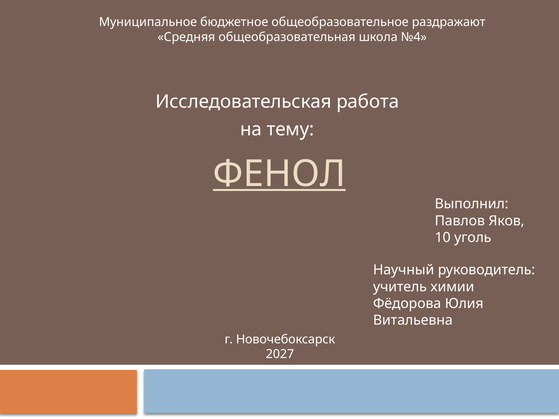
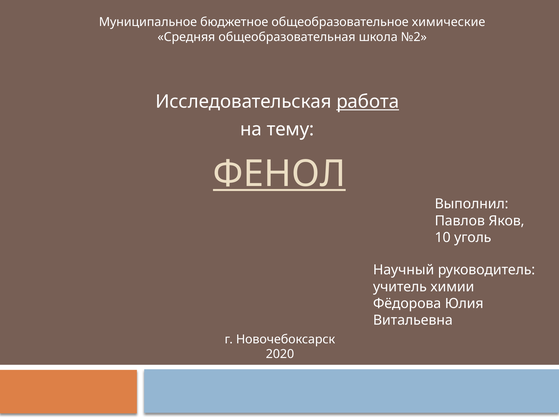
раздражают: раздражают -> химические
№4: №4 -> №2
работа underline: none -> present
2027: 2027 -> 2020
